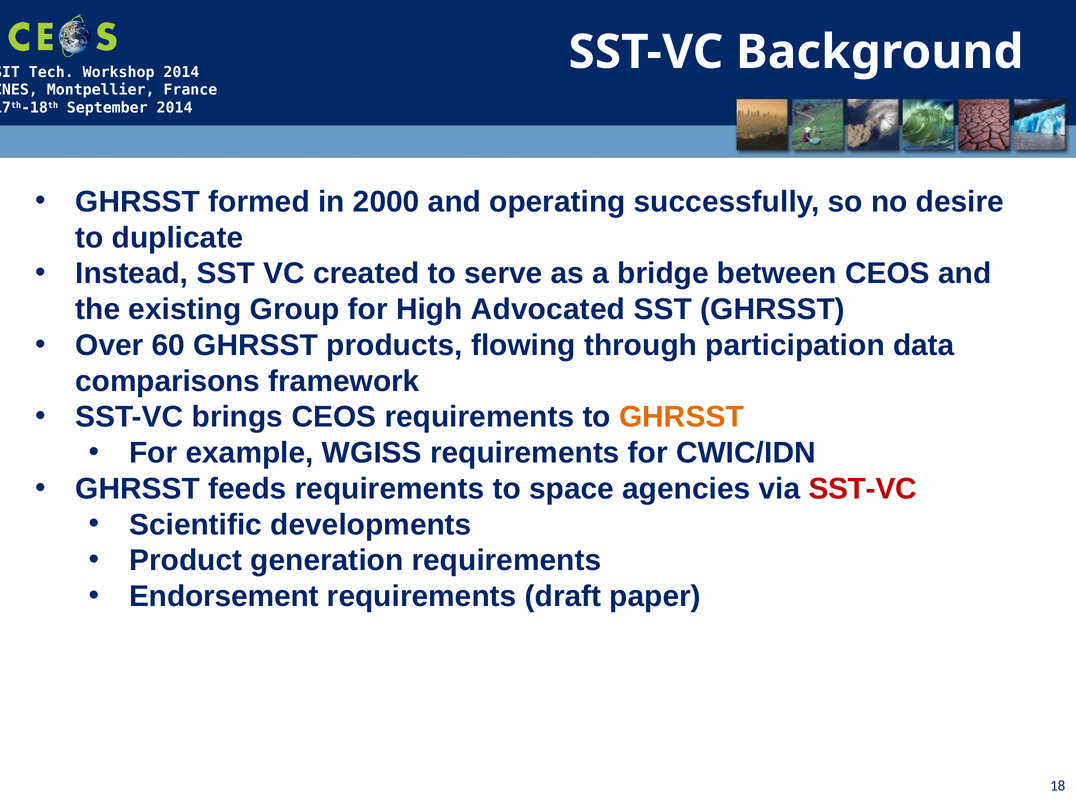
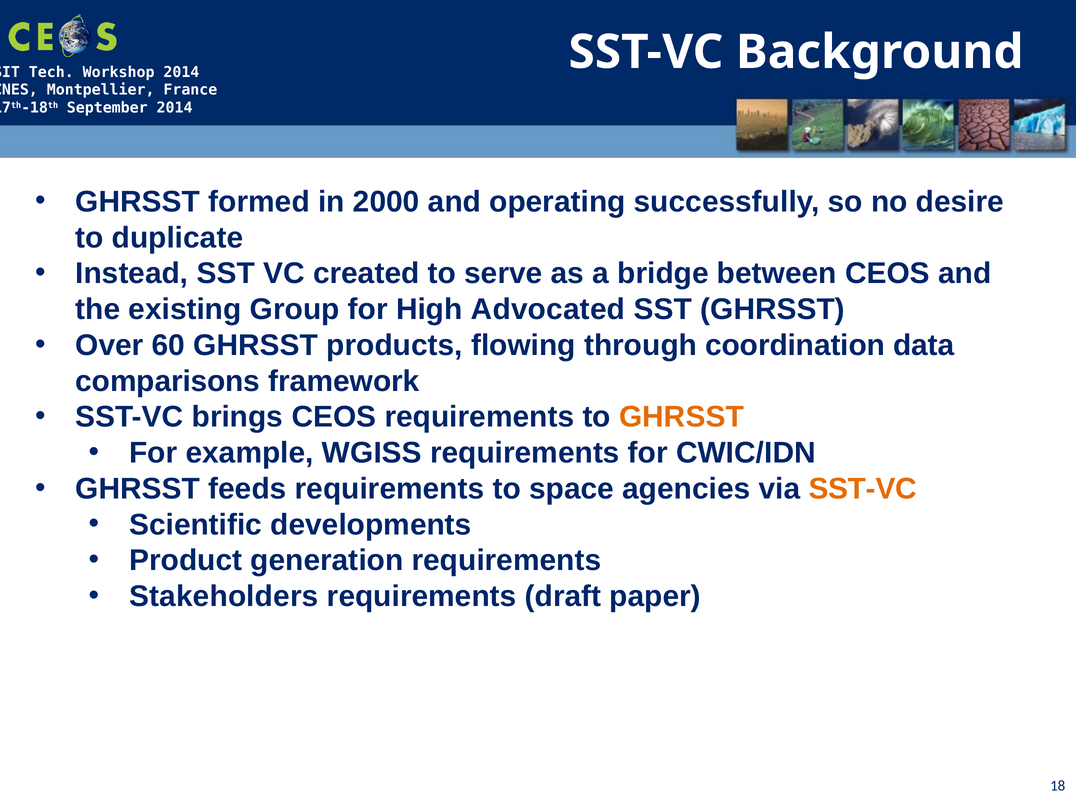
participation: participation -> coordination
SST-VC at (863, 489) colour: red -> orange
Endorsement: Endorsement -> Stakeholders
